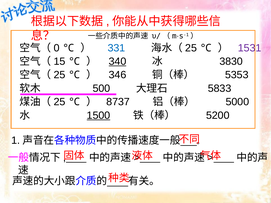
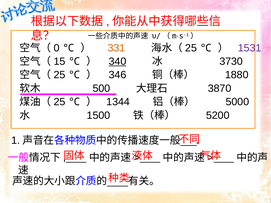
331 colour: blue -> orange
3830: 3830 -> 3730
5353: 5353 -> 1880
5833: 5833 -> 3870
8737: 8737 -> 1344
1500 underline: present -> none
